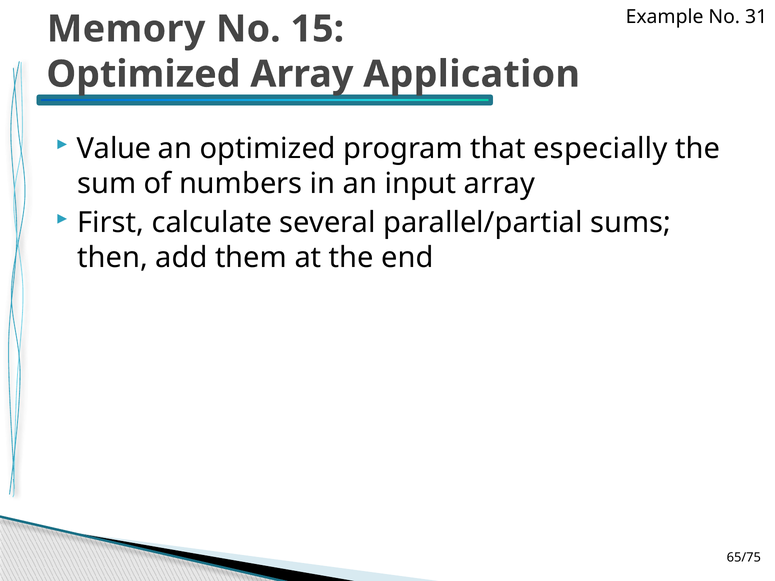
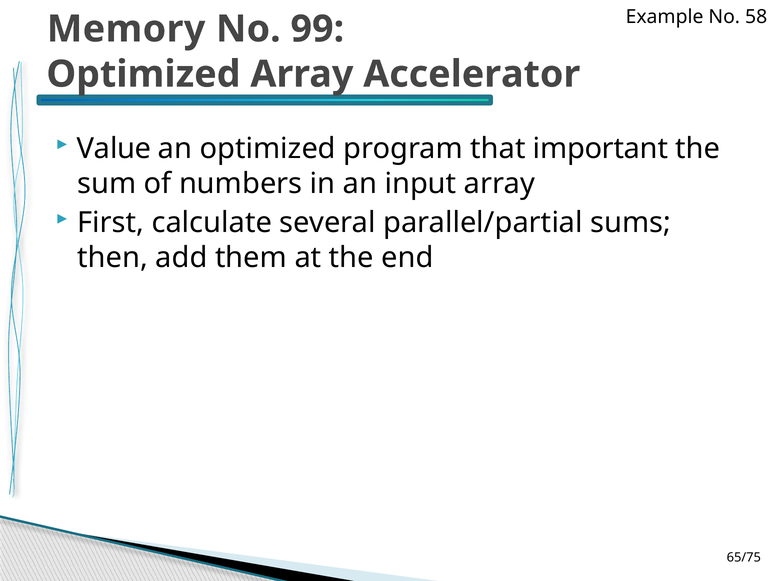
31: 31 -> 58
15: 15 -> 99
Application: Application -> Accelerator
especially: especially -> important
